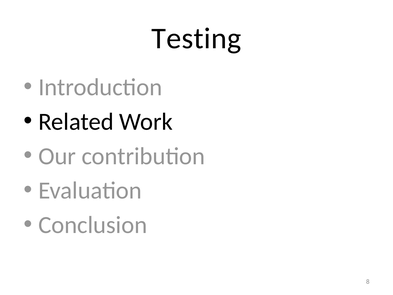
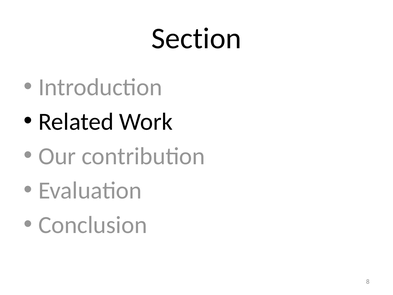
Testing: Testing -> Section
